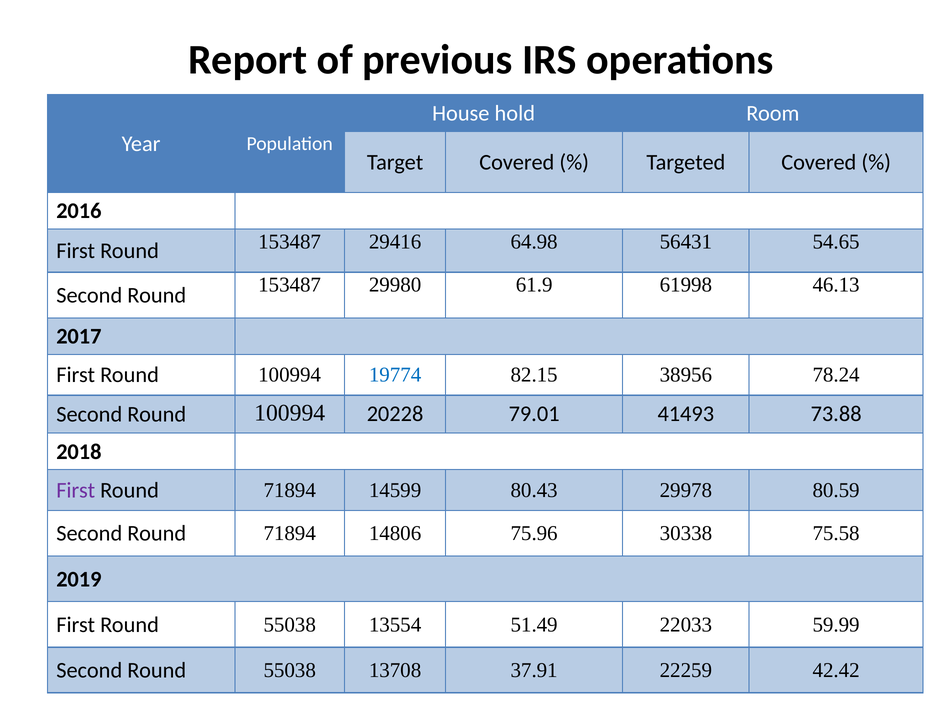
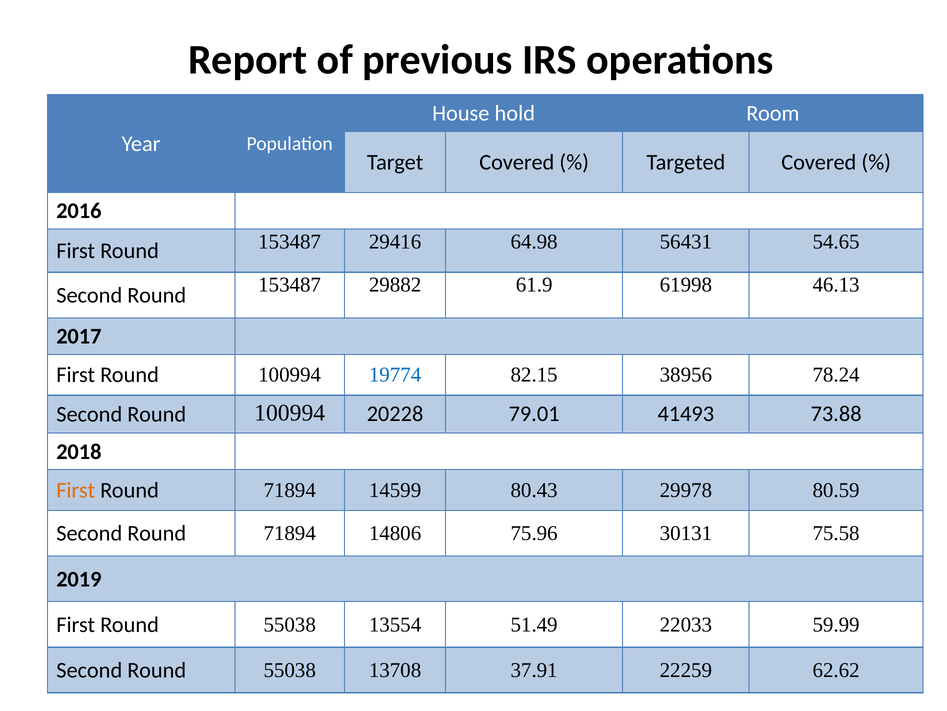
29980: 29980 -> 29882
First at (76, 490) colour: purple -> orange
30338: 30338 -> 30131
42.42: 42.42 -> 62.62
